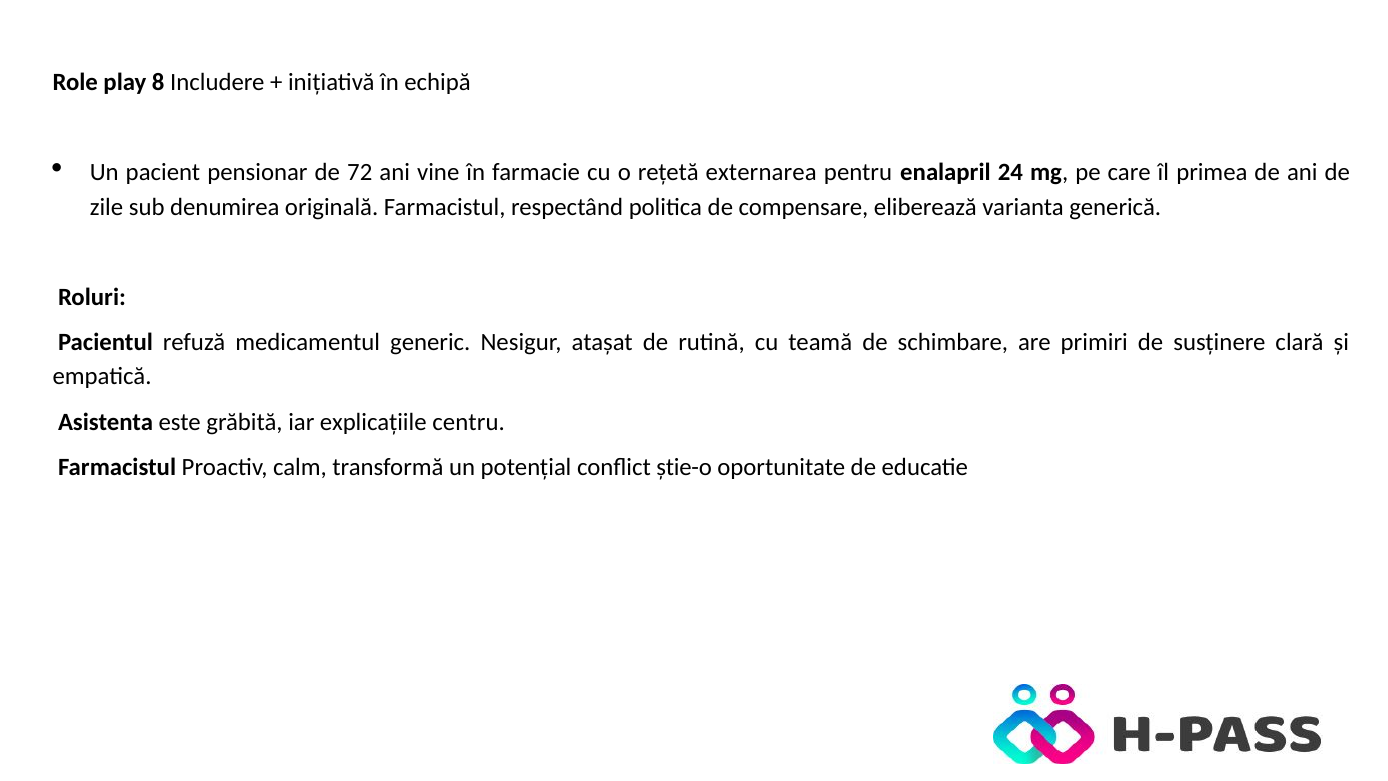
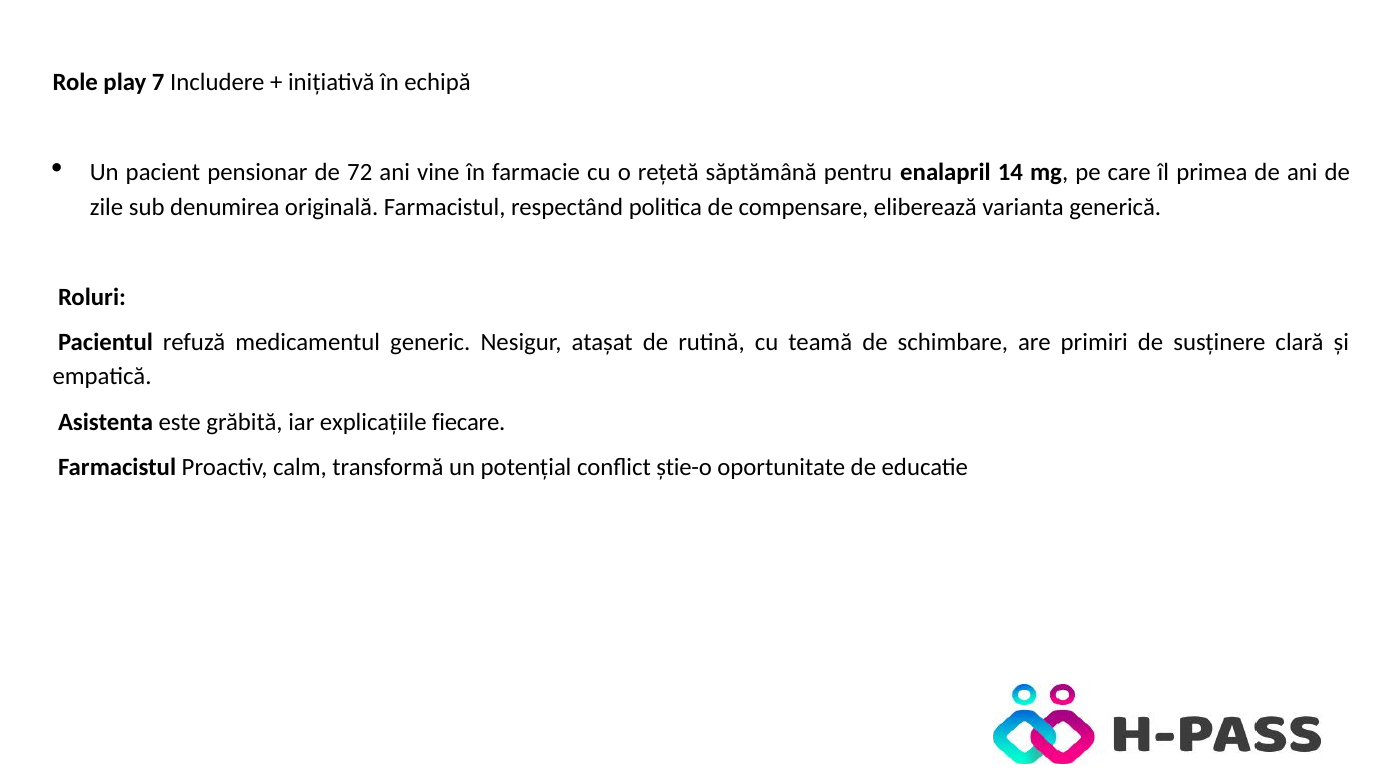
8: 8 -> 7
externarea: externarea -> săptămână
24: 24 -> 14
centru: centru -> fiecare
